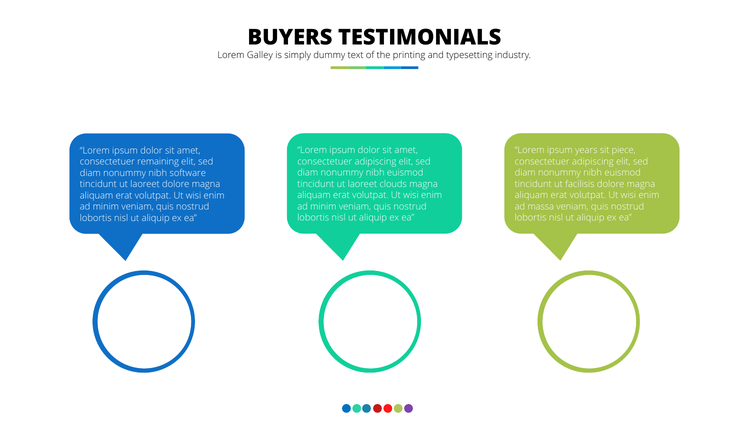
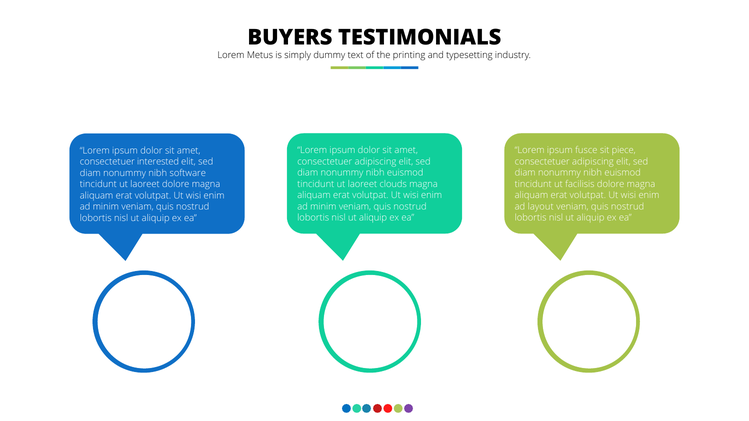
Galley: Galley -> Metus
years: years -> fusce
remaining: remaining -> interested
massa: massa -> layout
